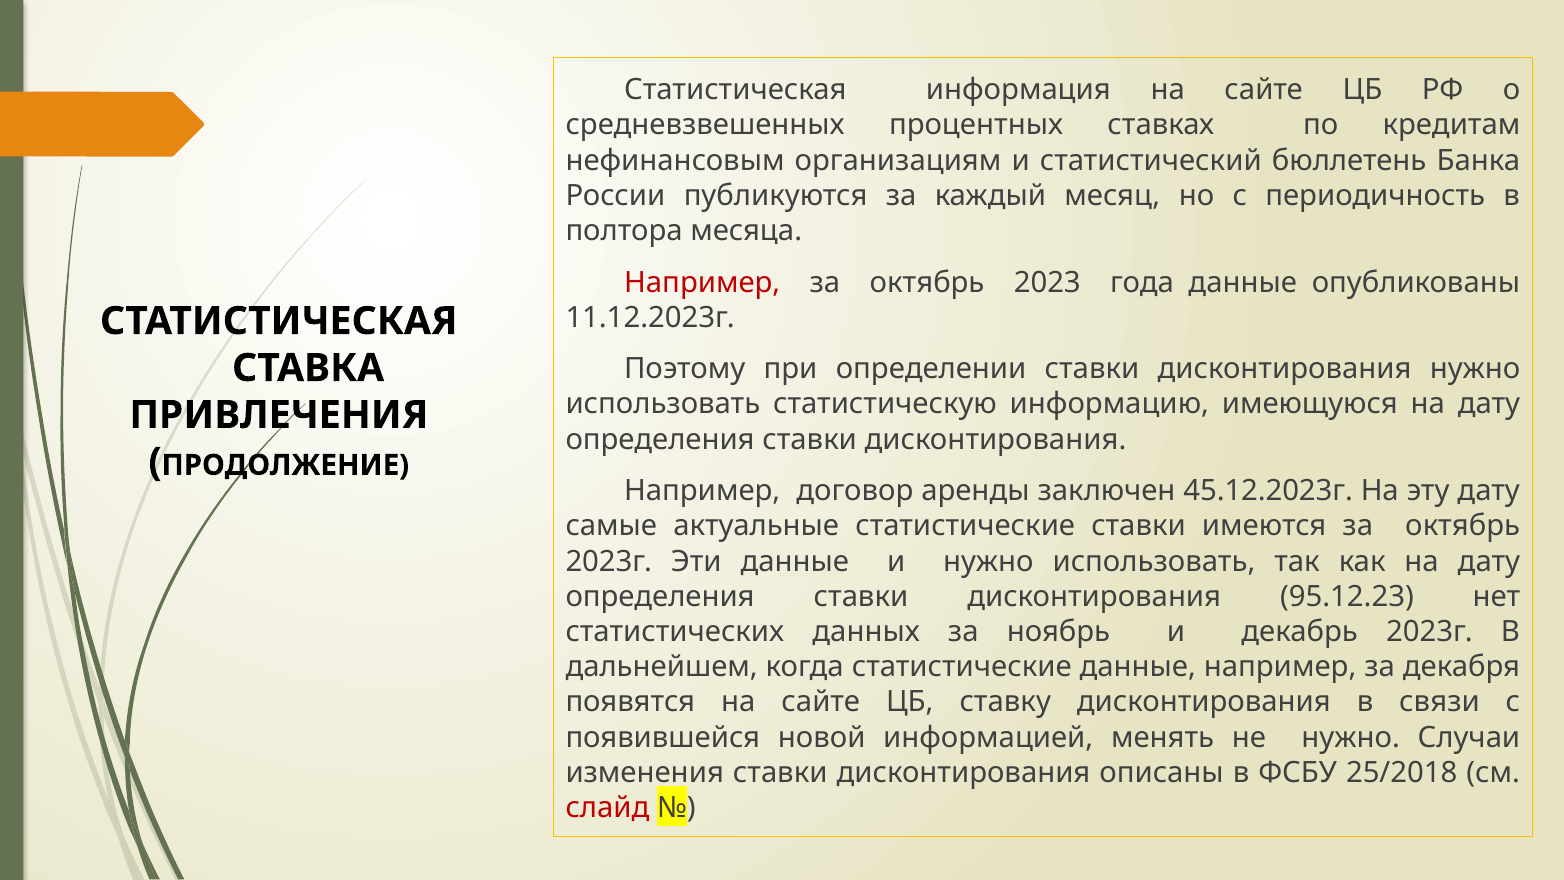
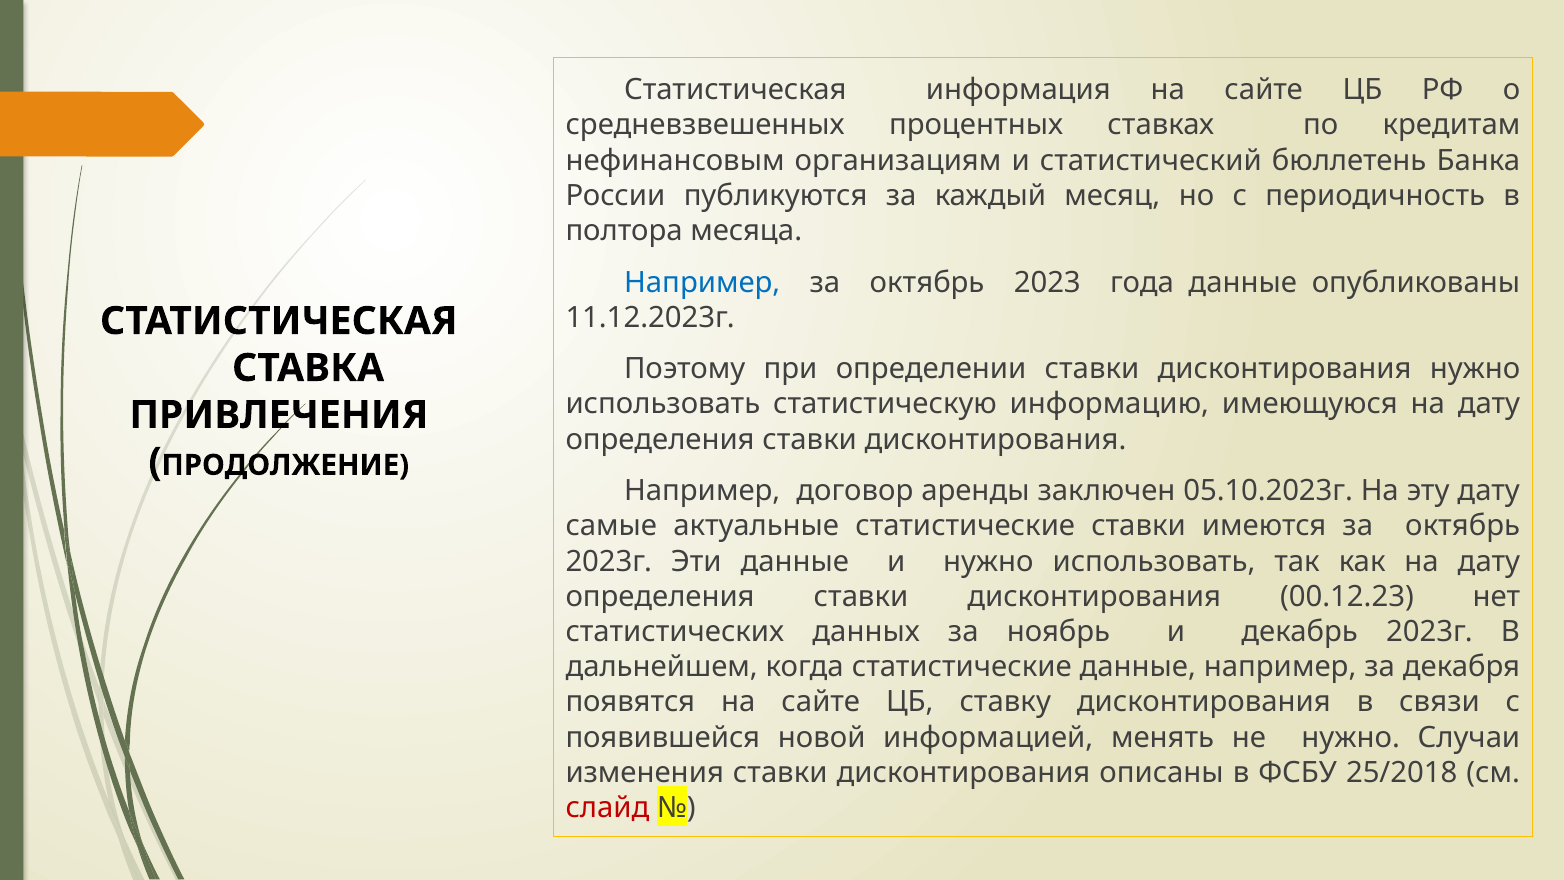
Например at (702, 282) colour: red -> blue
45.12.2023г: 45.12.2023г -> 05.10.2023г
95.12.23: 95.12.23 -> 00.12.23
